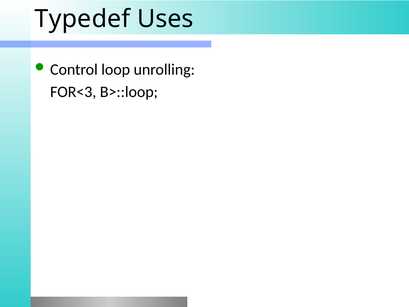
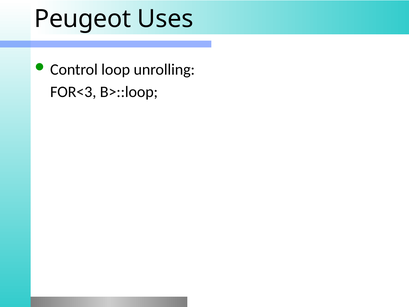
Typedef: Typedef -> Peugeot
